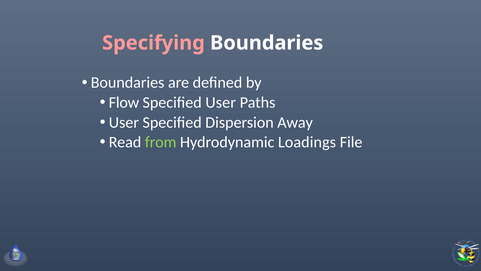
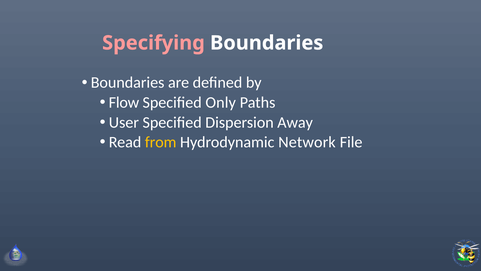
Specified User: User -> Only
from colour: light green -> yellow
Loadings: Loadings -> Network
